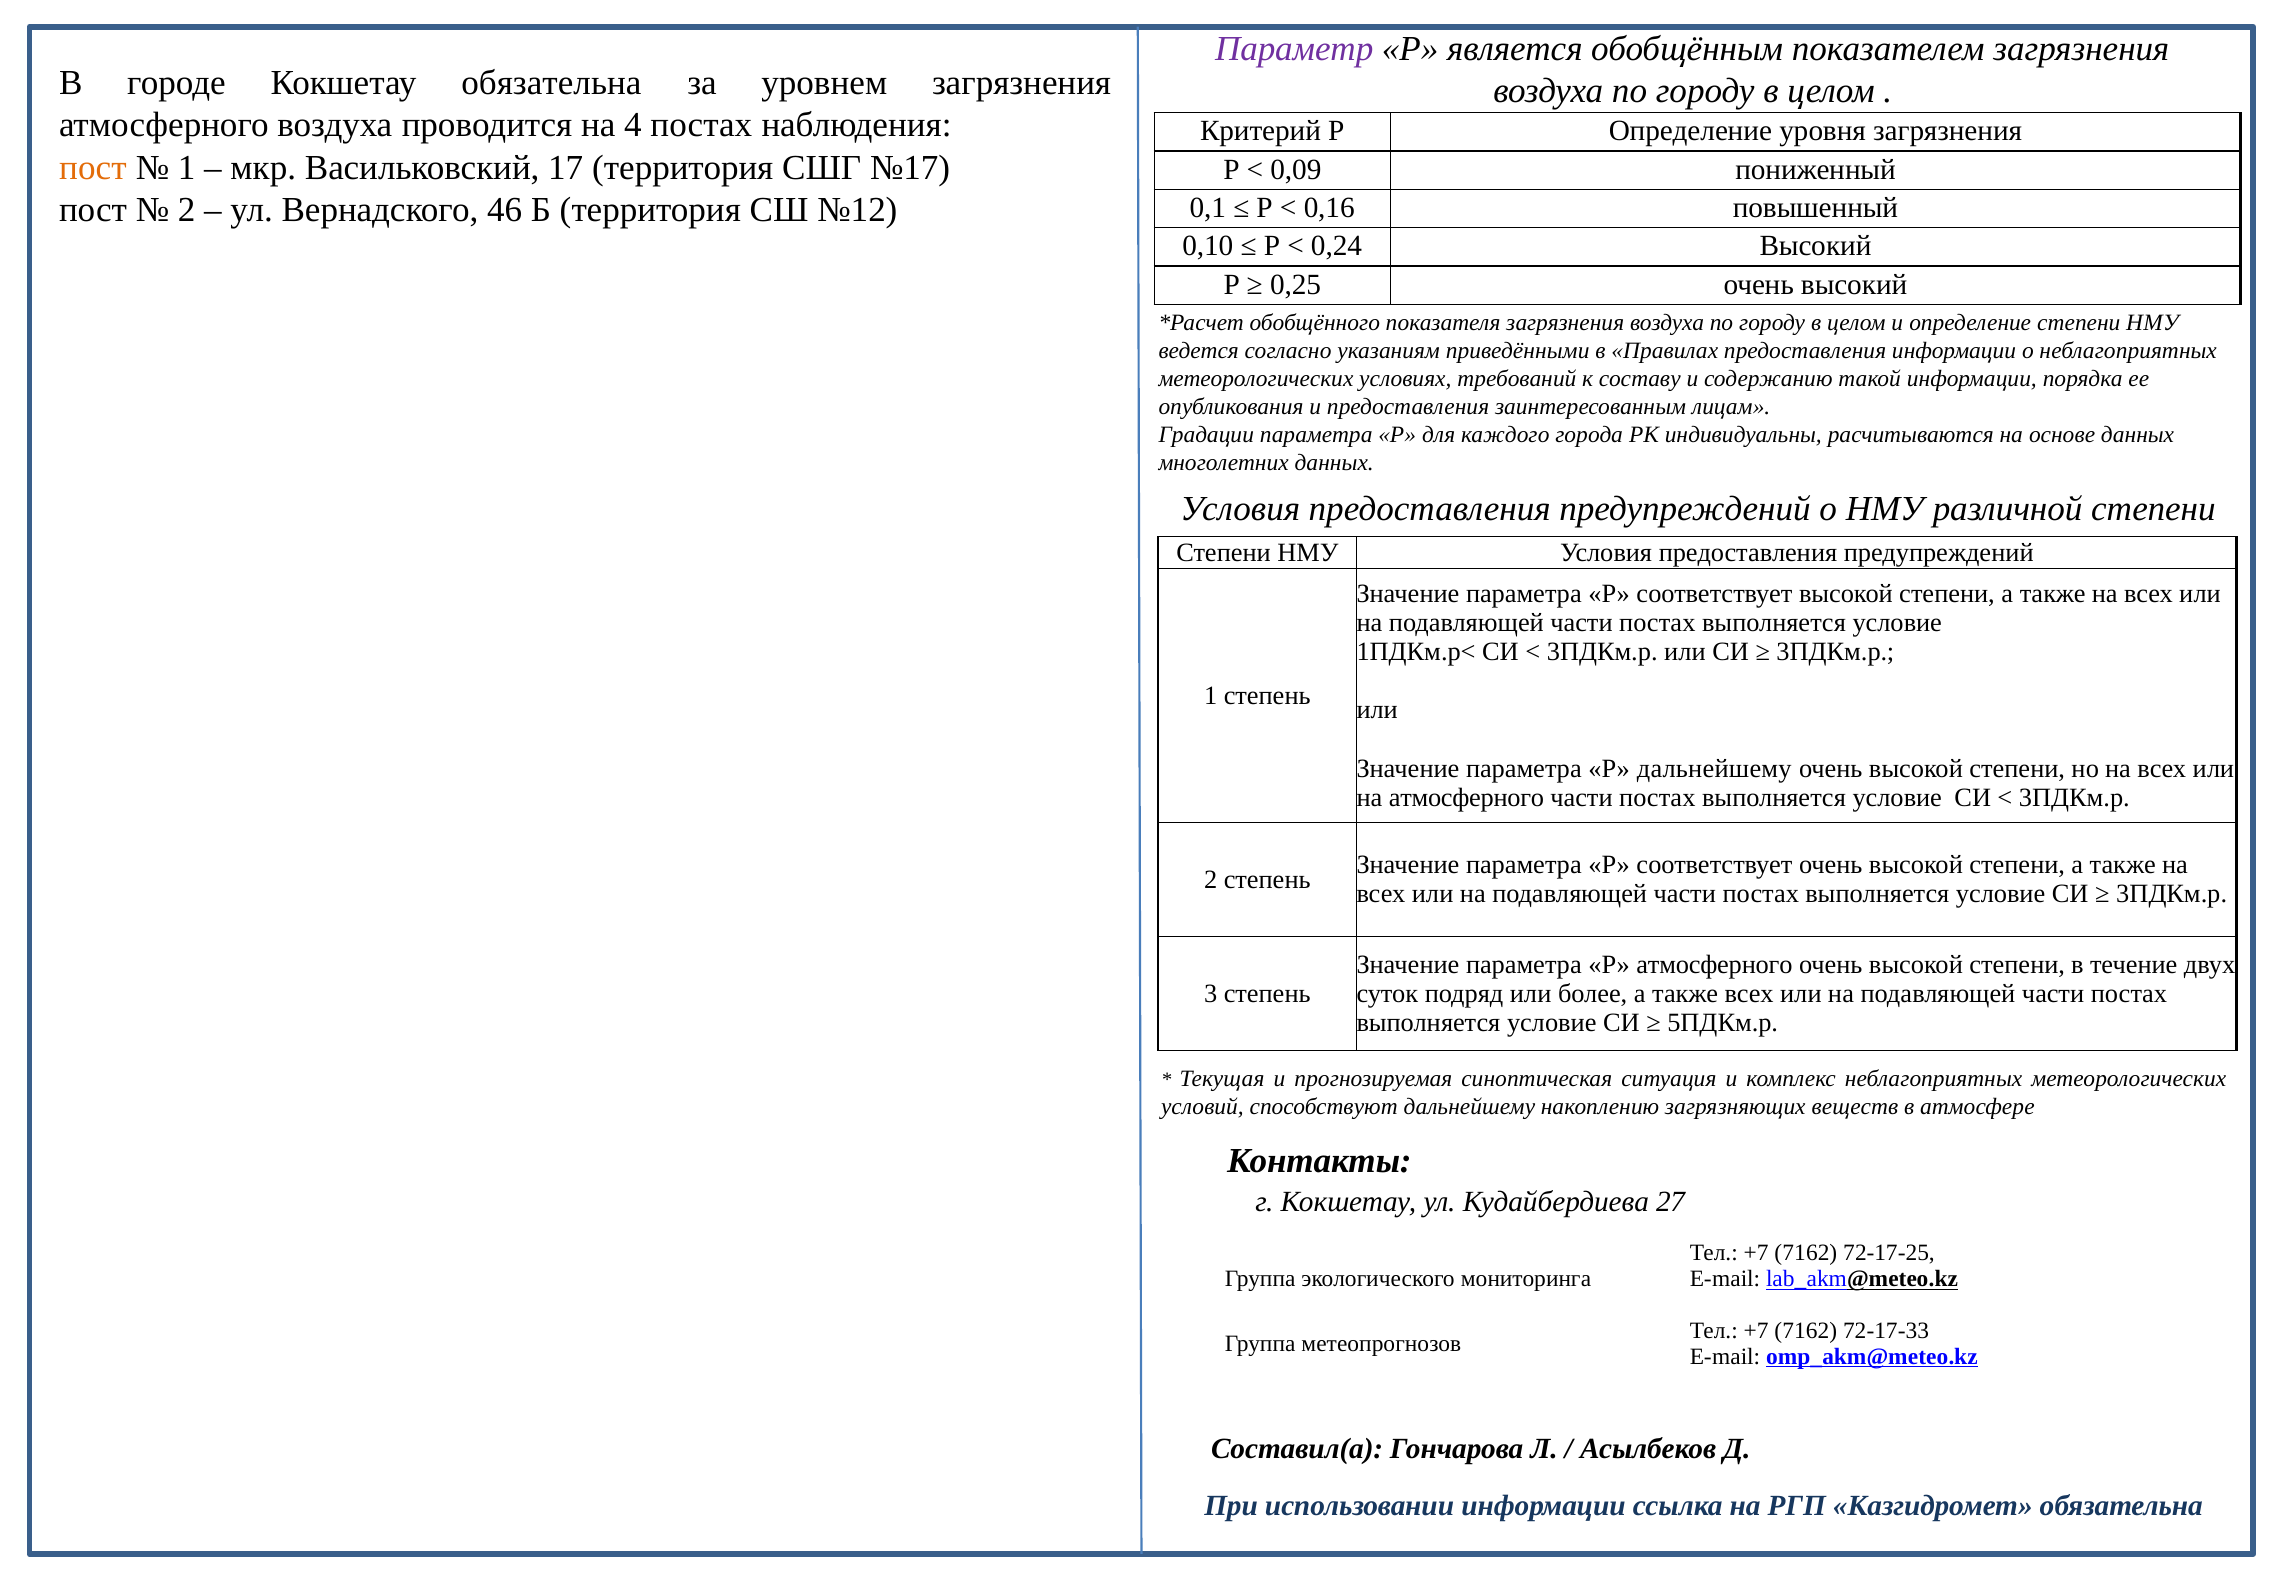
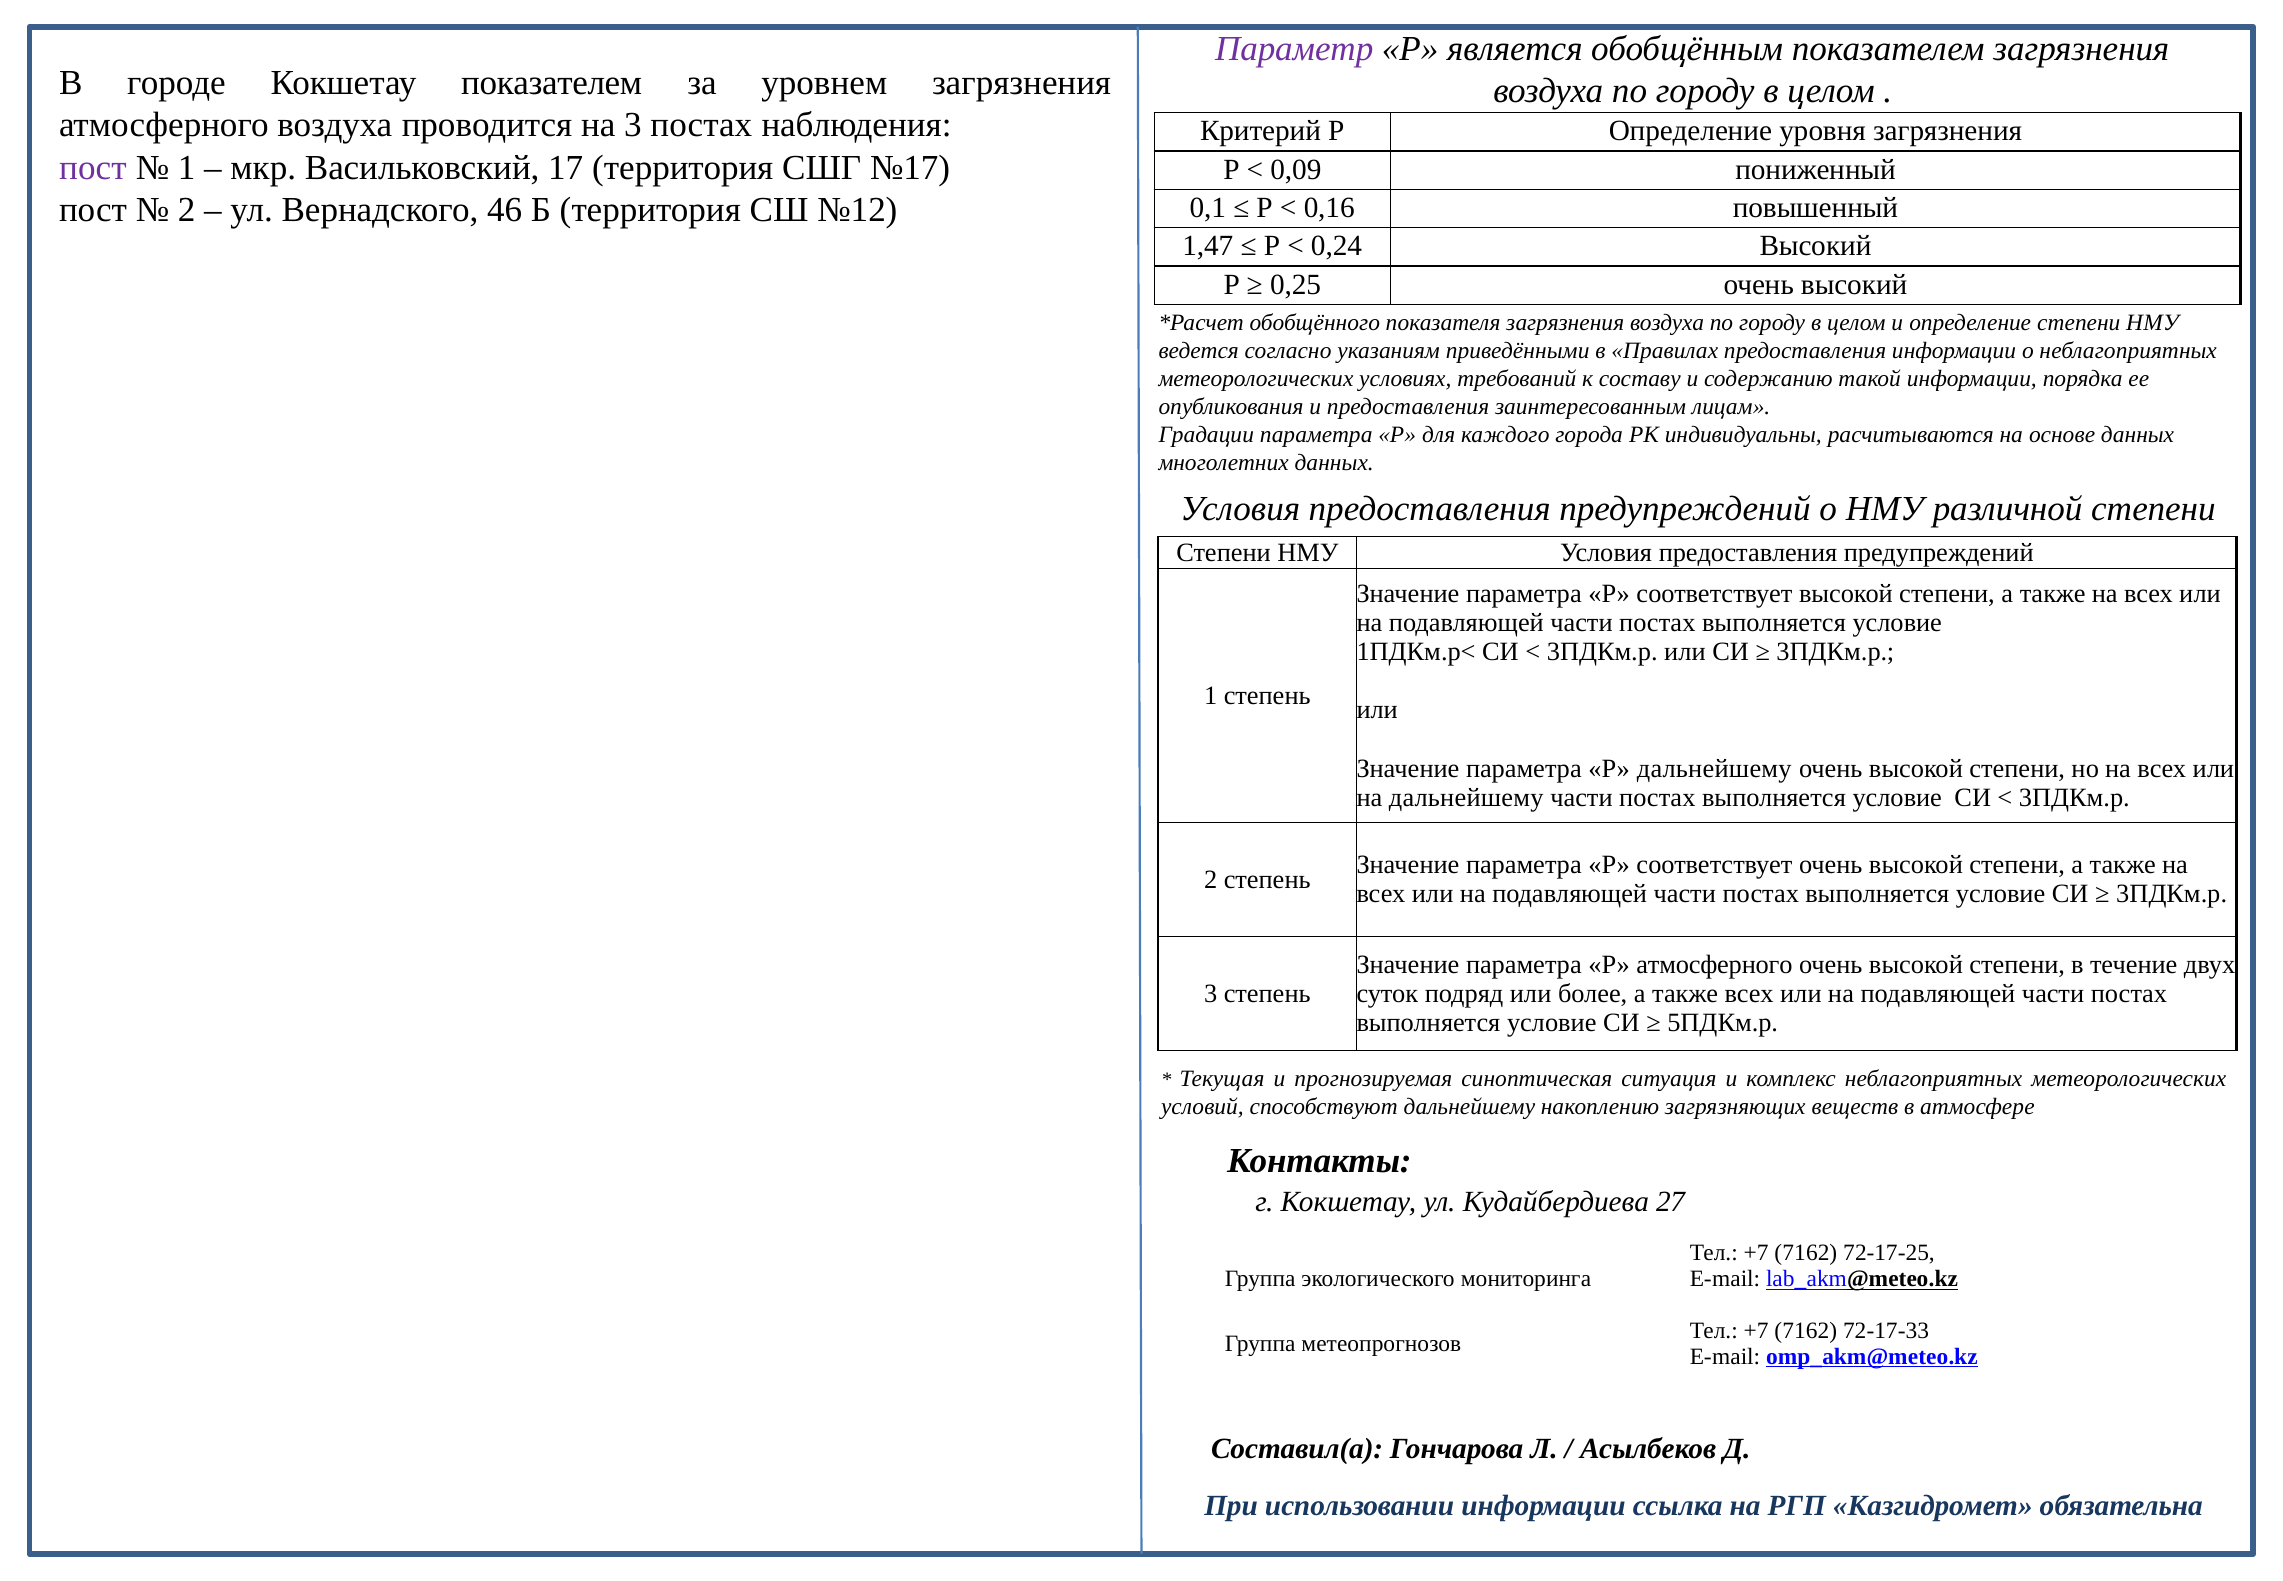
Кокшетау обязательна: обязательна -> показателем
на 4: 4 -> 3
пост at (93, 167) colour: orange -> purple
0,10: 0,10 -> 1,47
на атмосферного: атмосферного -> дальнейшему
